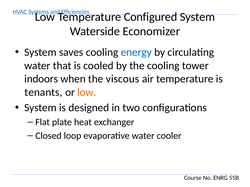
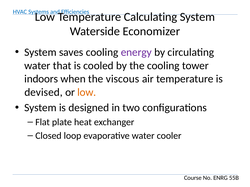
Configured: Configured -> Calculating
energy colour: blue -> purple
tenants: tenants -> devised
